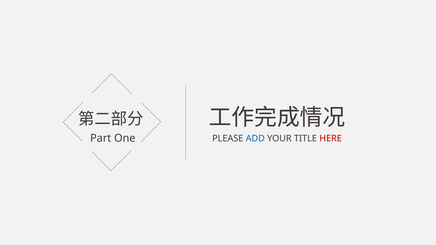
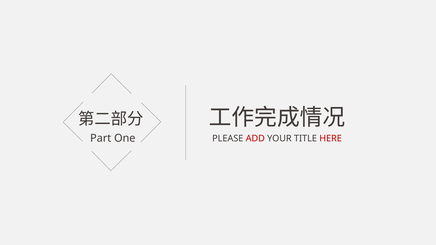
ADD colour: blue -> red
